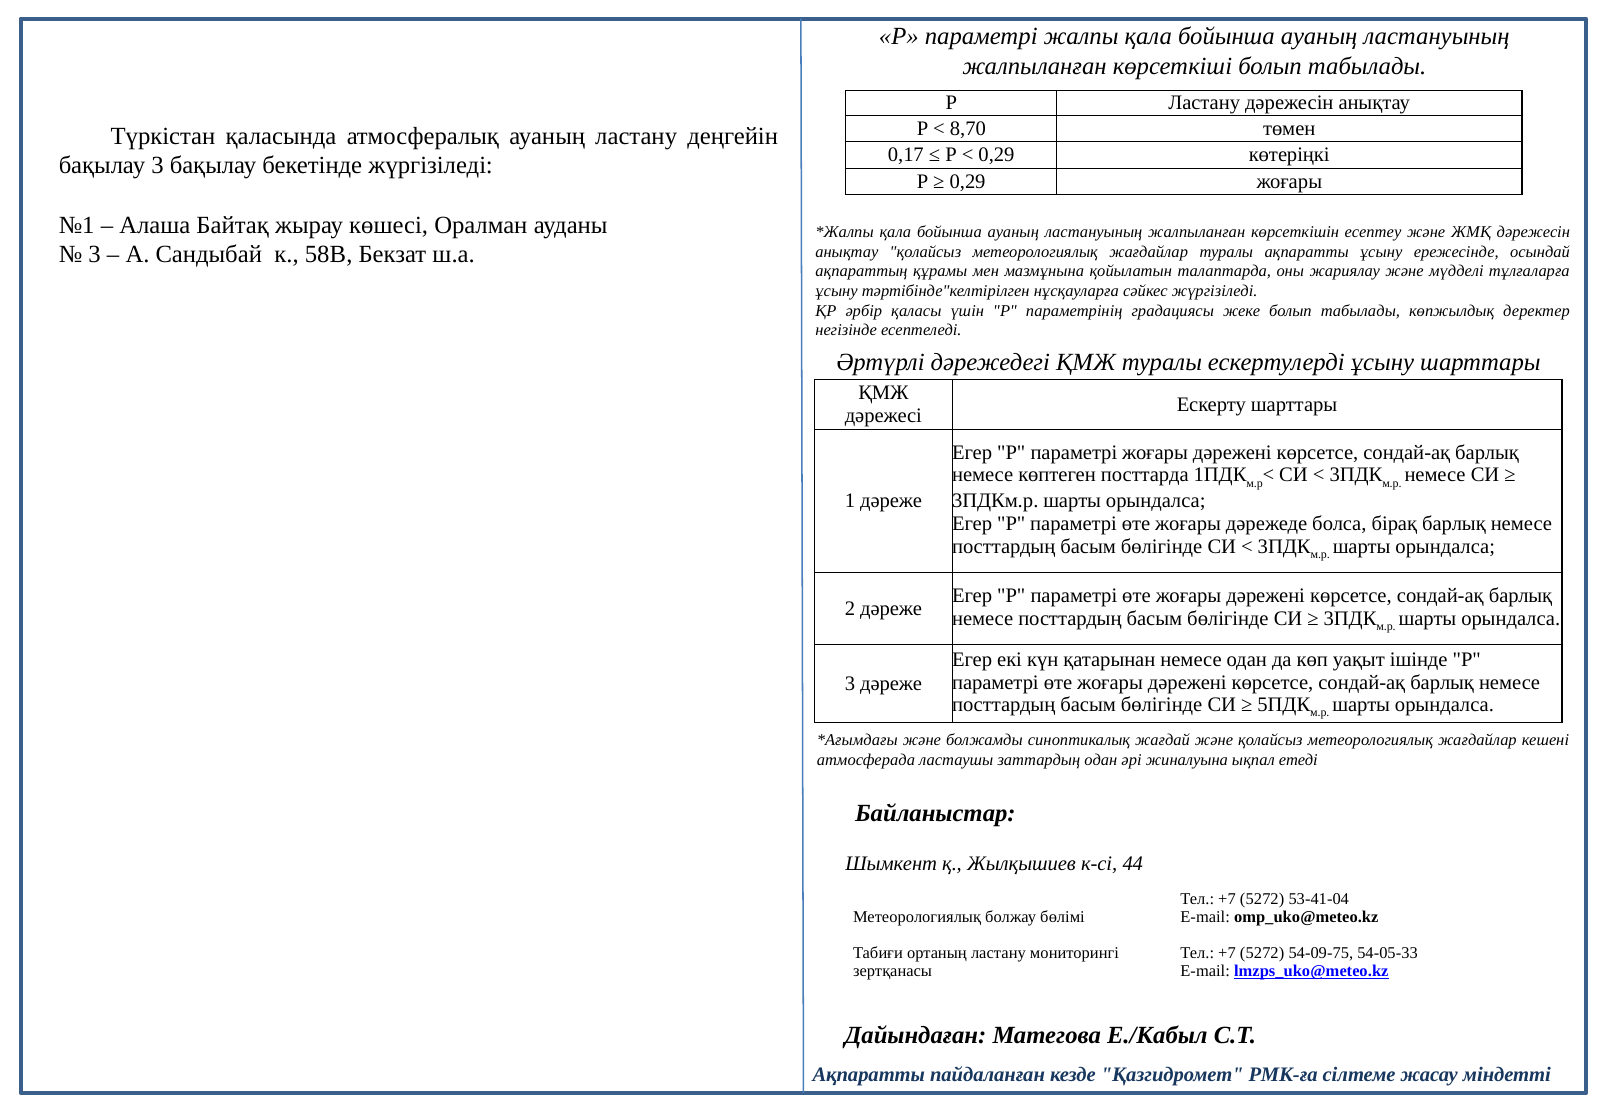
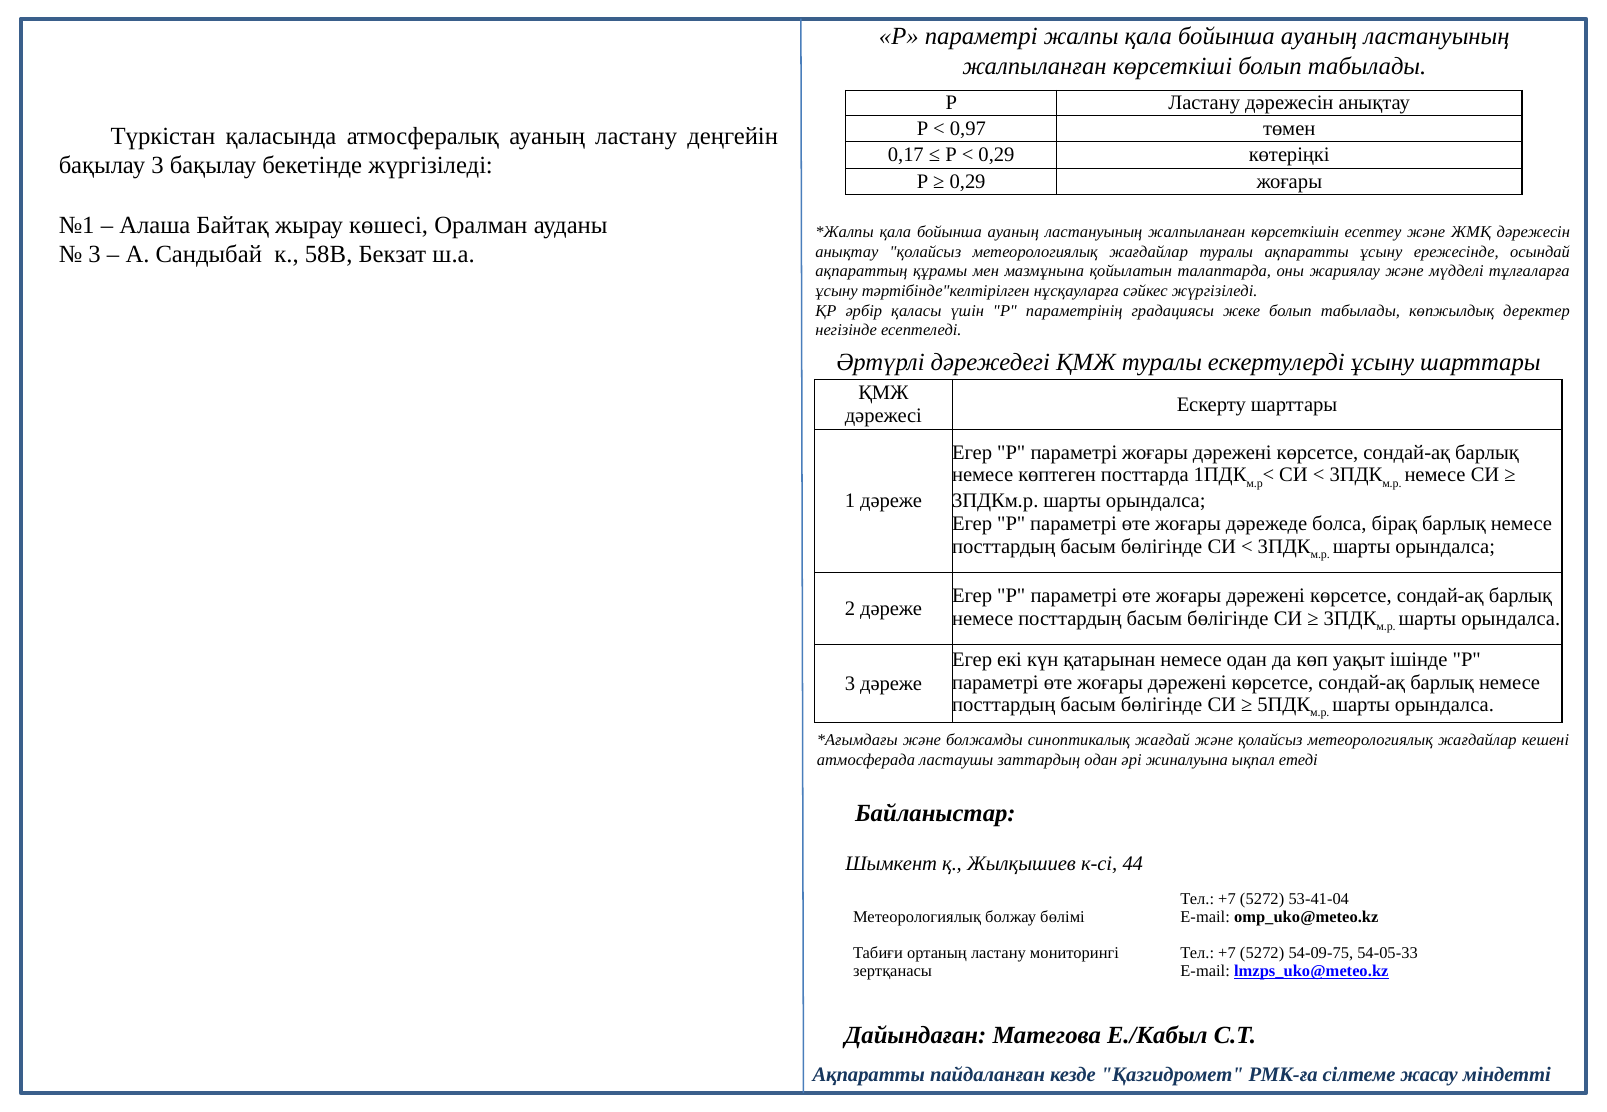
8,70: 8,70 -> 0,97
